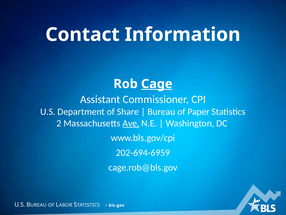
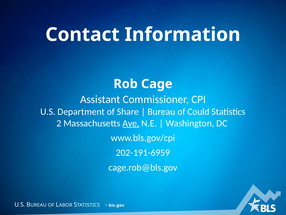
Cage underline: present -> none
Paper: Paper -> Could
202-694-6959: 202-694-6959 -> 202-191-6959
